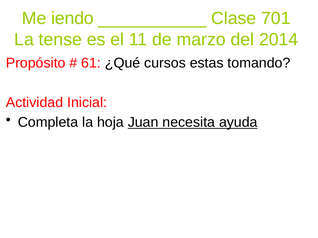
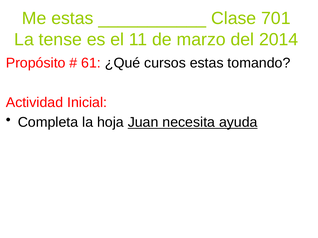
Me iendo: iendo -> estas
